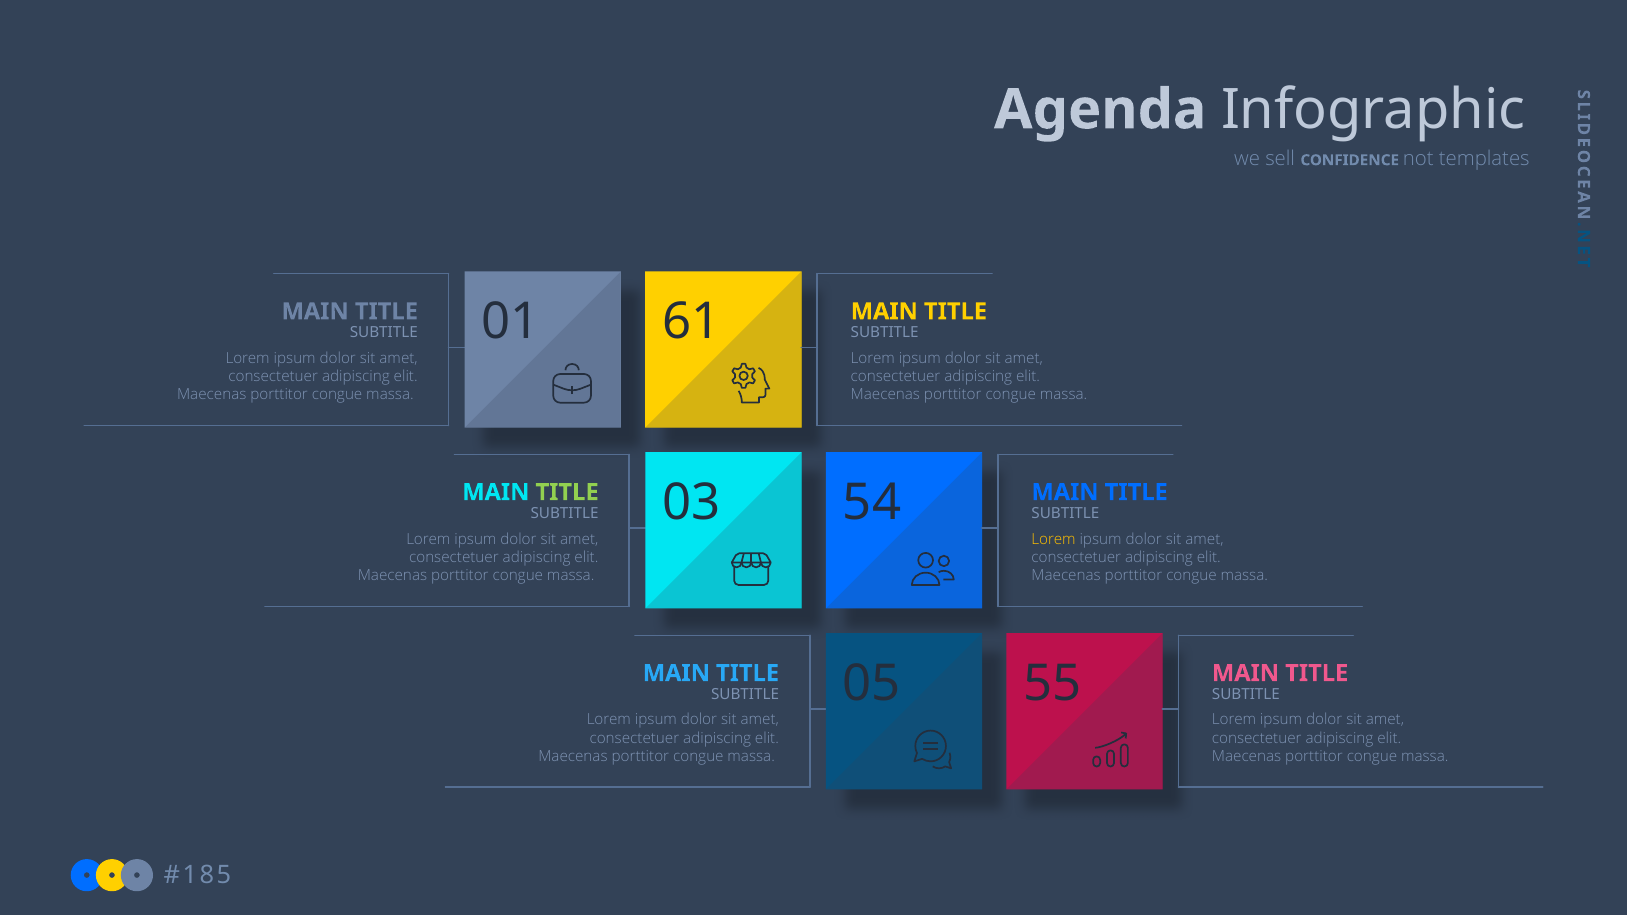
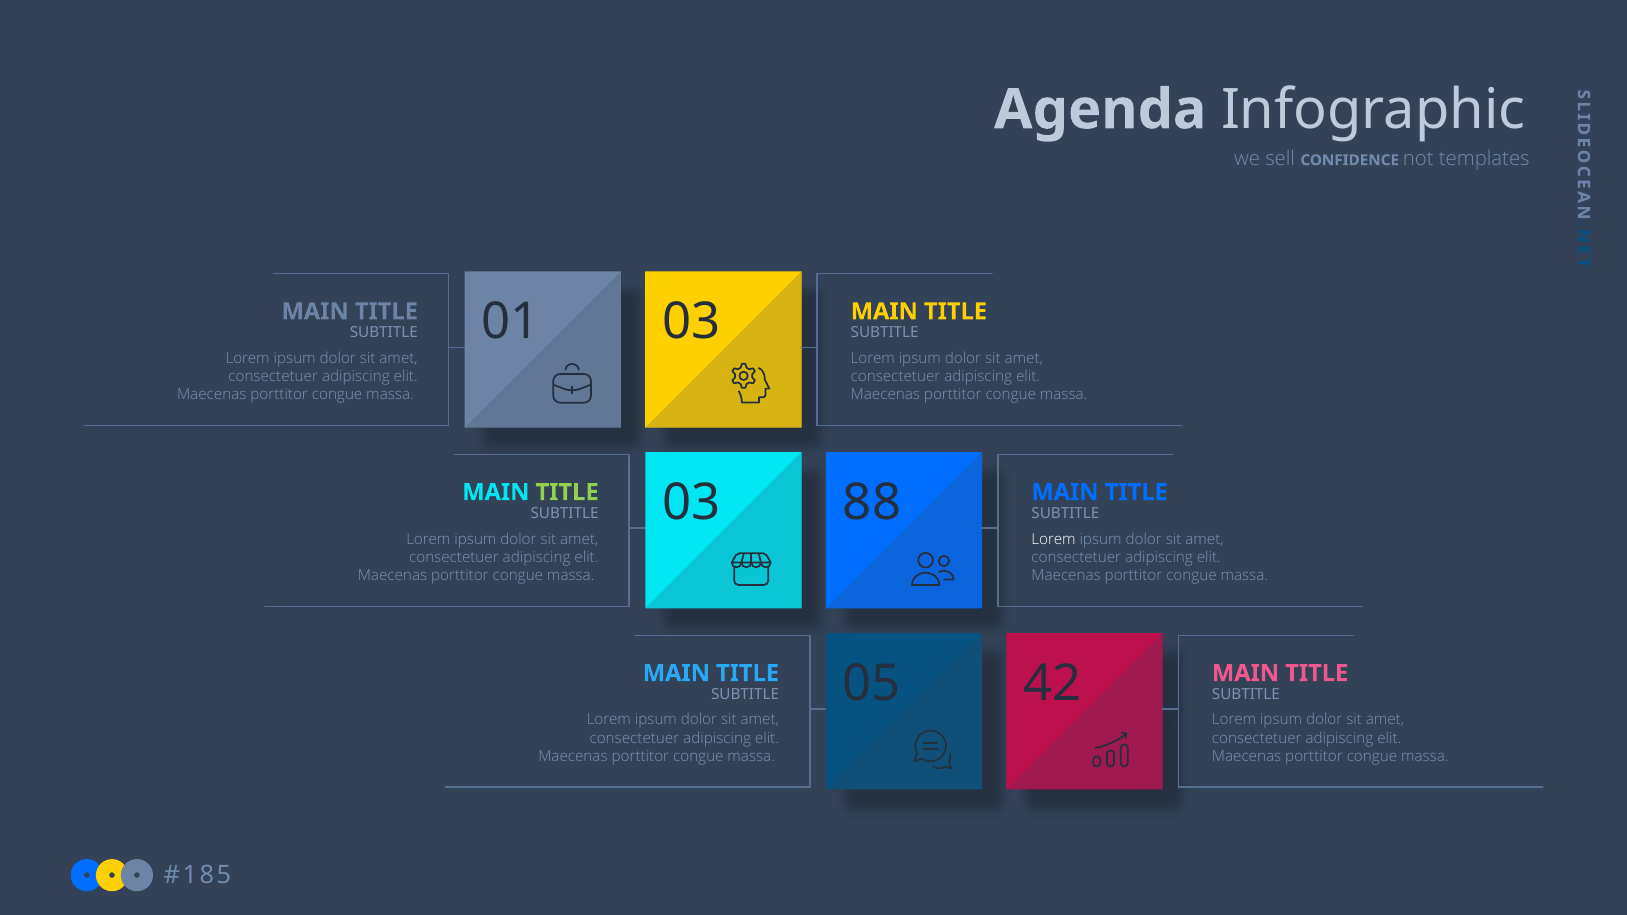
01 61: 61 -> 03
54: 54 -> 88
Lorem at (1054, 539) colour: yellow -> white
55: 55 -> 42
